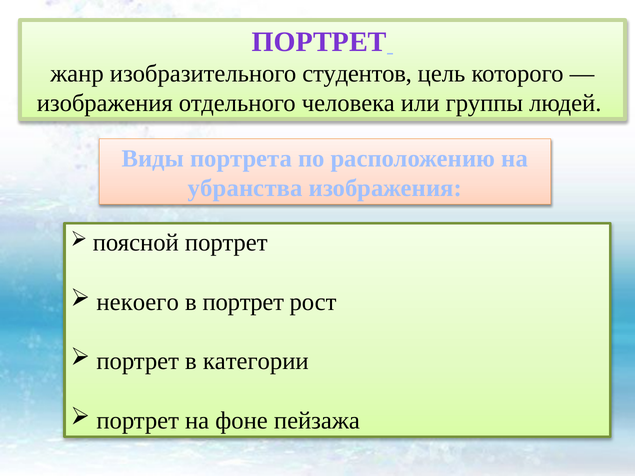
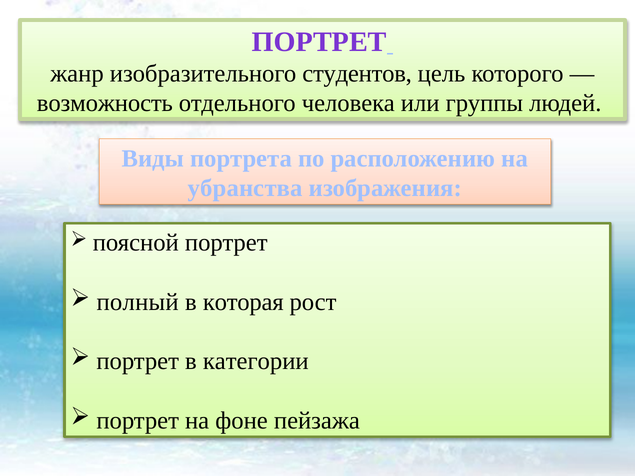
изображения at (105, 103): изображения -> возможность
некоего: некоего -> полный
в портрет: портрет -> которая
